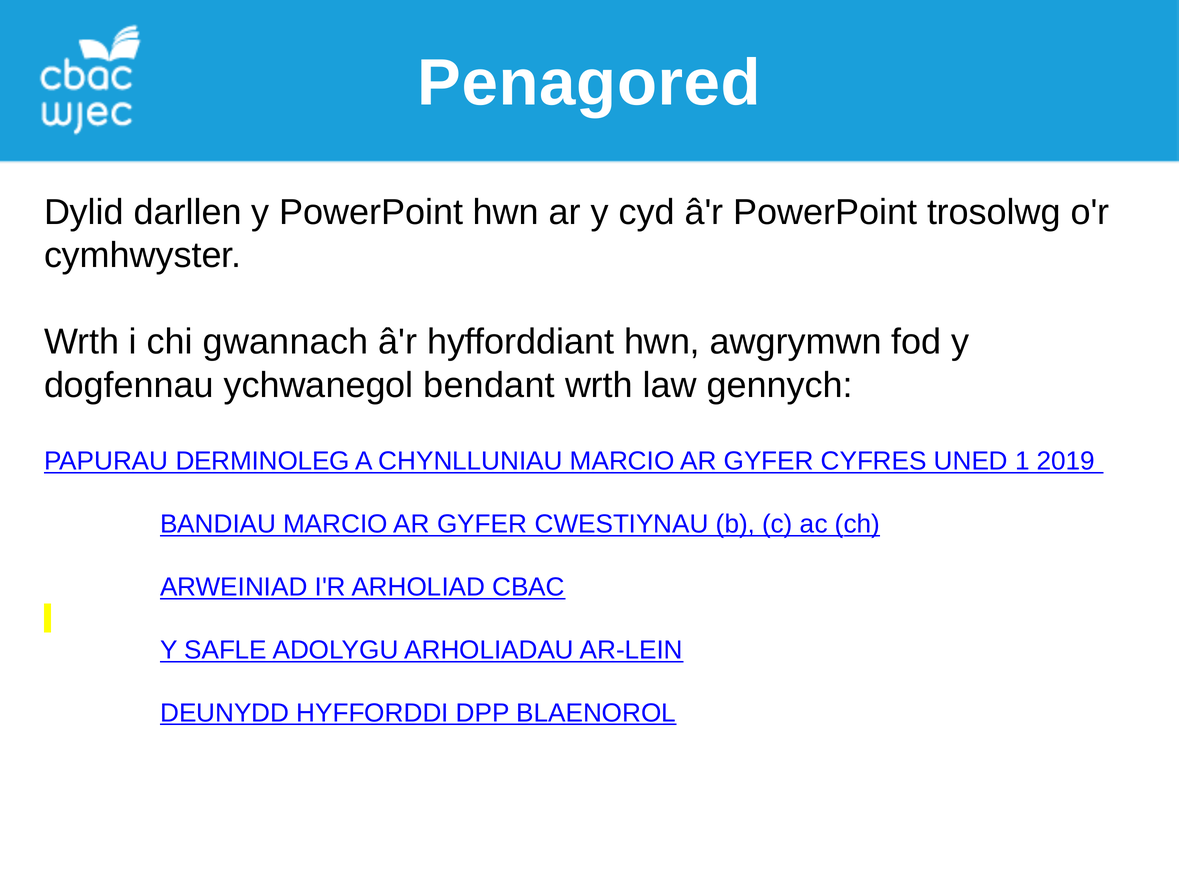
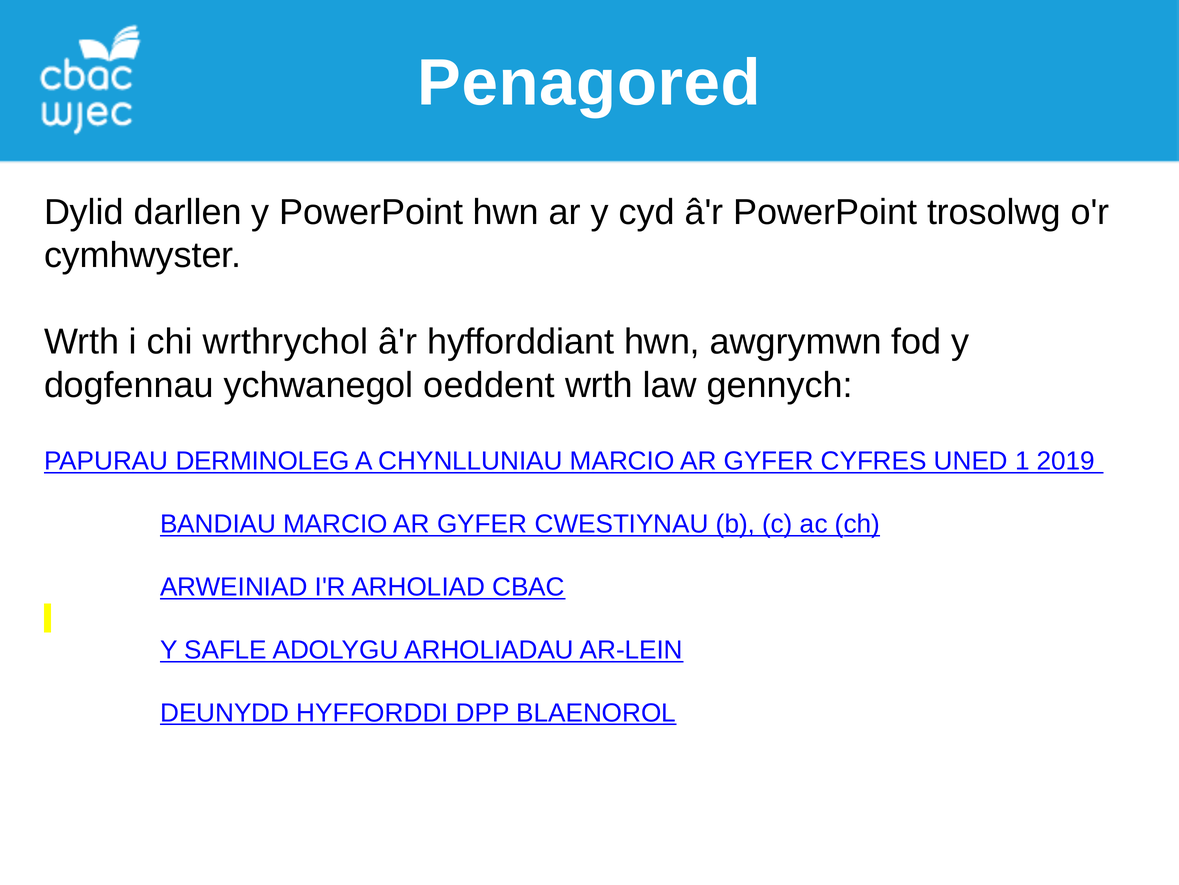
gwannach: gwannach -> wrthrychol
bendant: bendant -> oeddent
